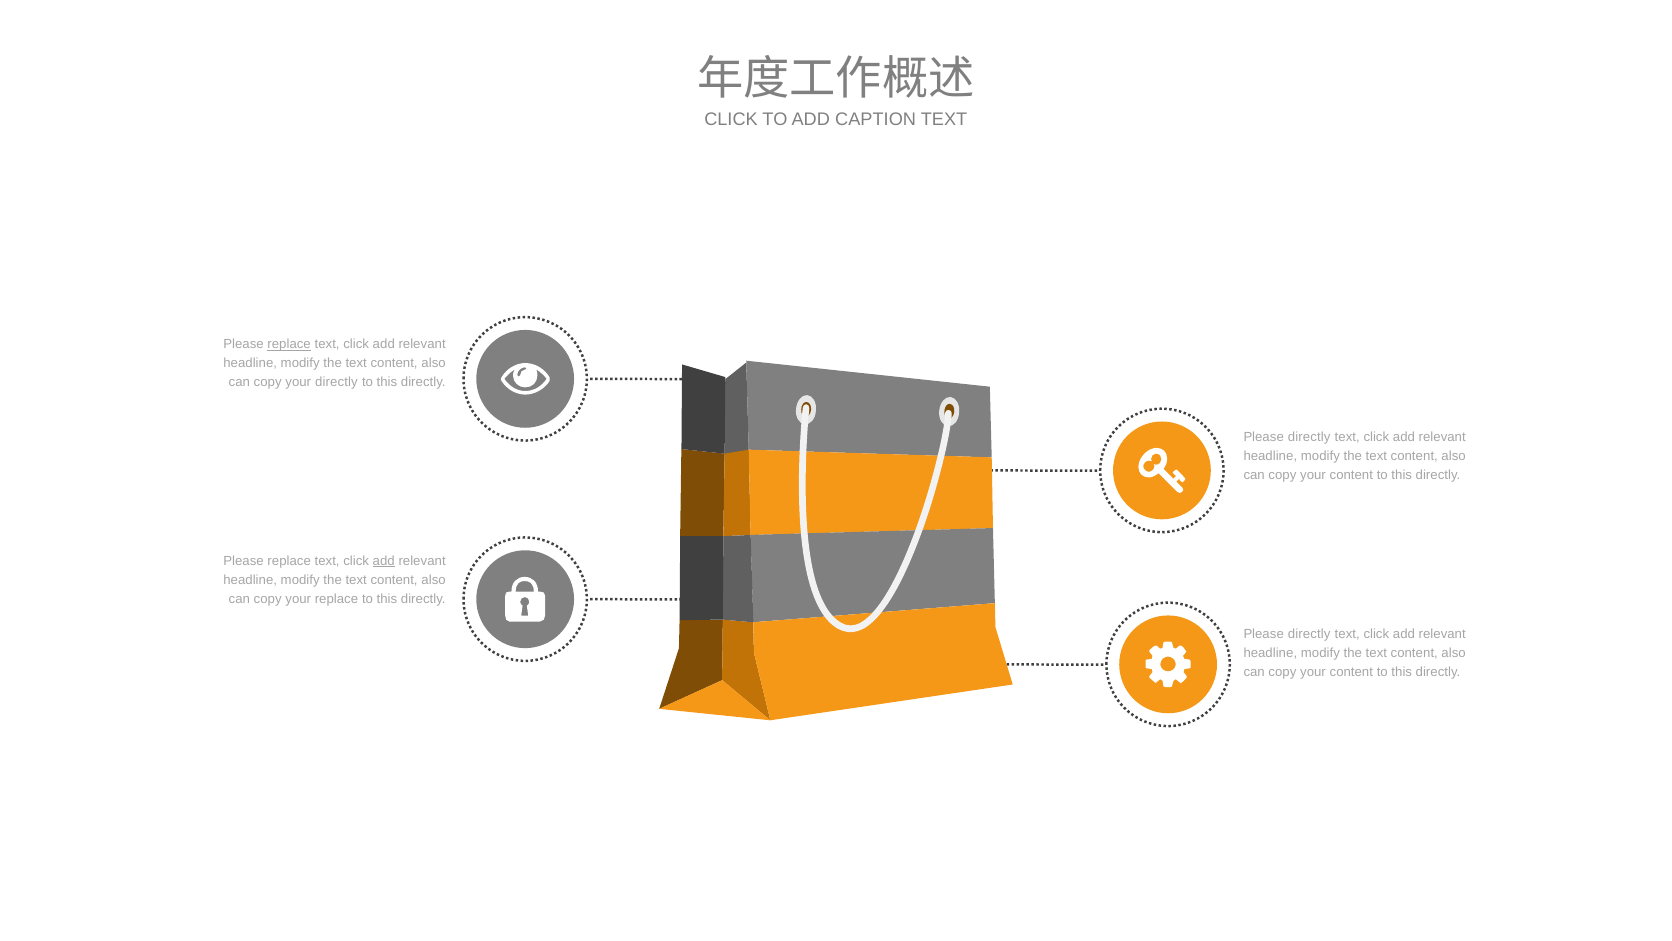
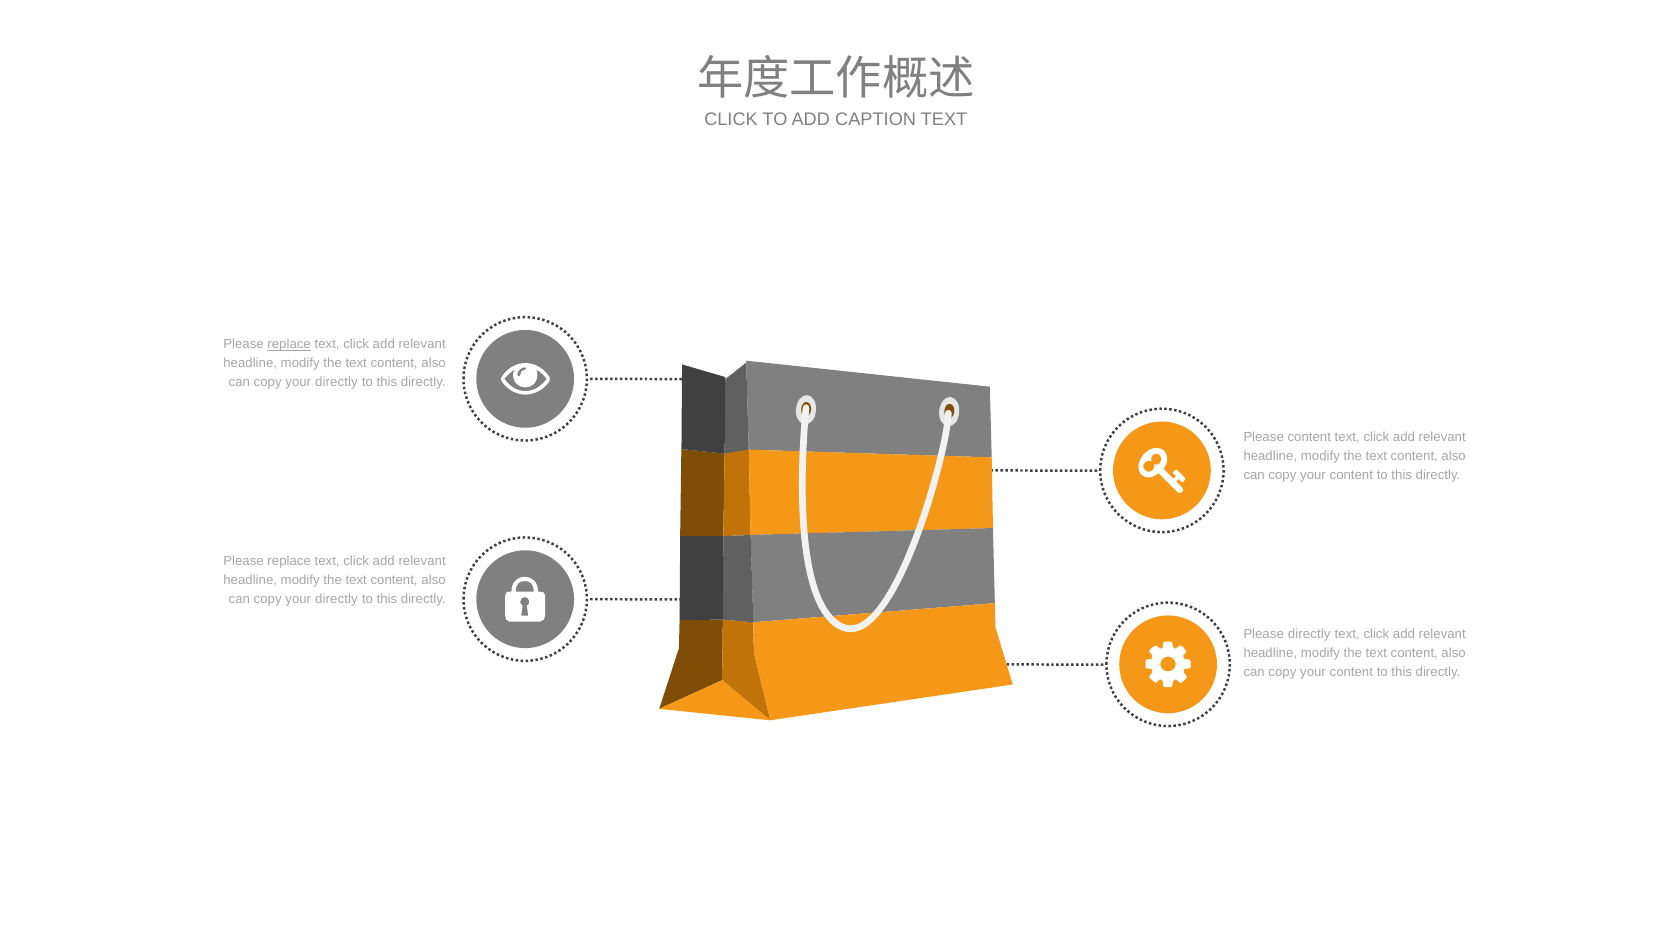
directly at (1309, 437): directly -> content
add at (384, 561) underline: present -> none
replace at (336, 599): replace -> directly
